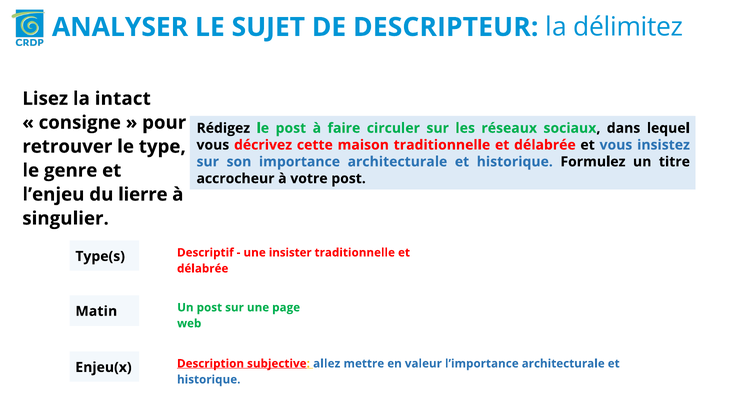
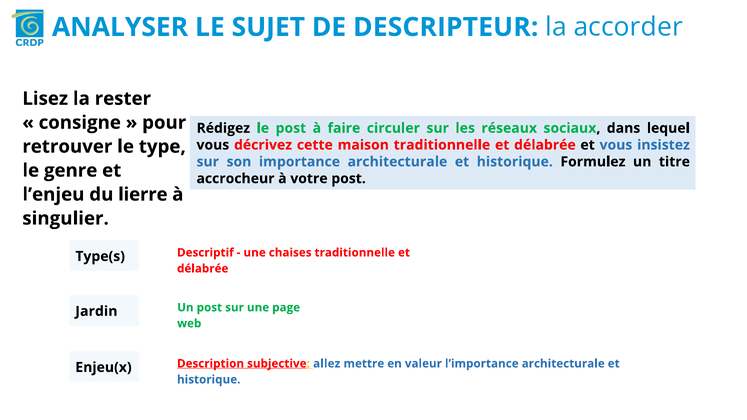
délimitez: délimitez -> accorder
intact: intact -> rester
insister: insister -> chaises
Matin: Matin -> Jardin
